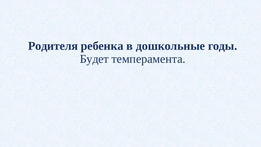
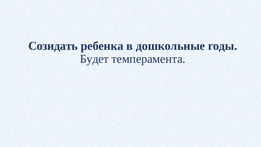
Родителя: Родителя -> Созидать
